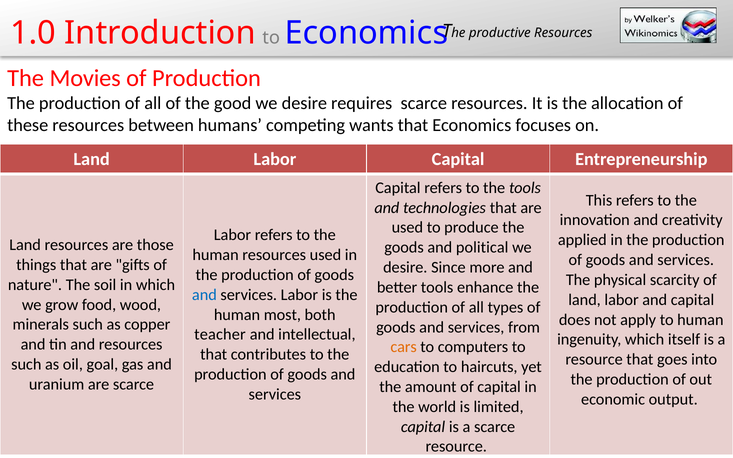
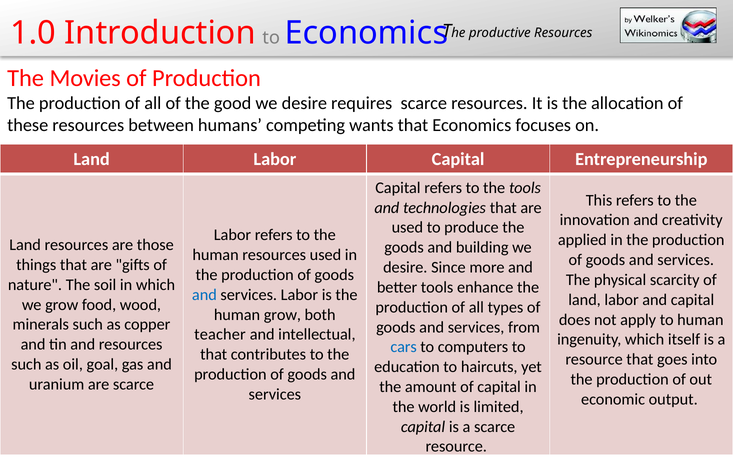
political: political -> building
human most: most -> grow
cars colour: orange -> blue
